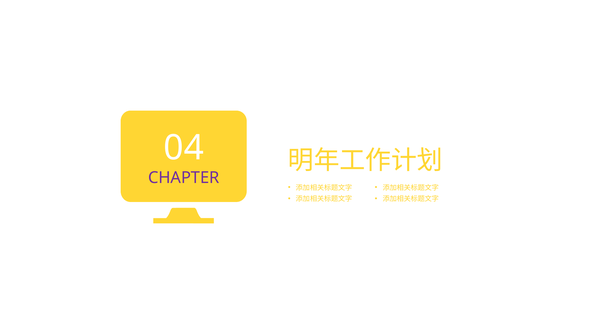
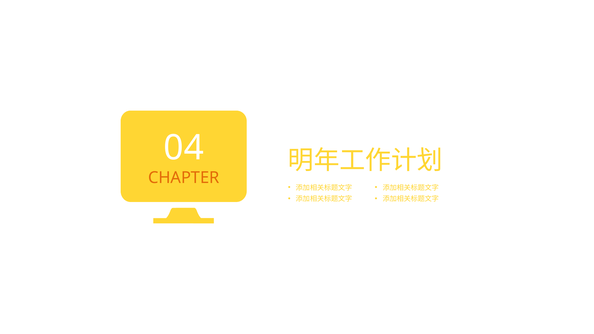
CHAPTER colour: purple -> orange
